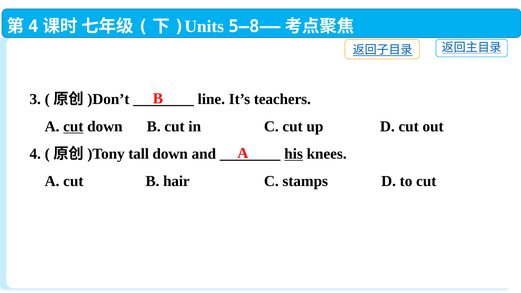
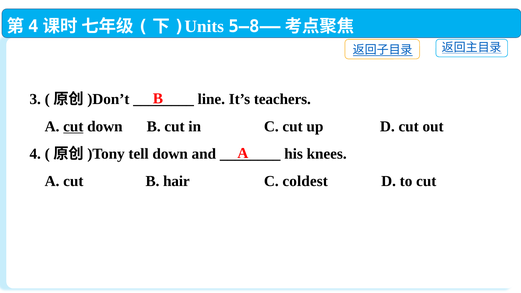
tall: tall -> tell
his underline: present -> none
stamps: stamps -> coldest
